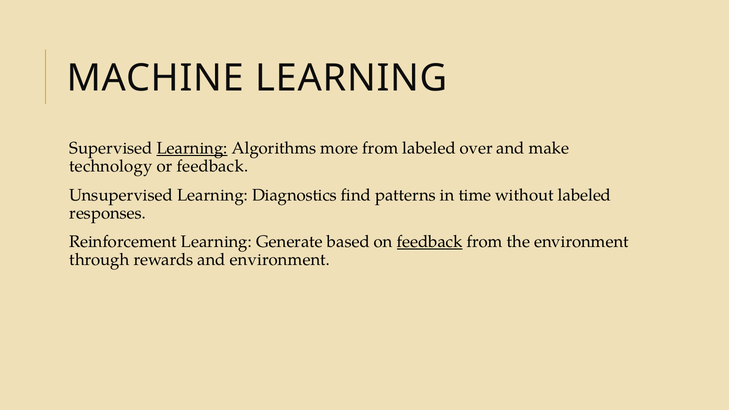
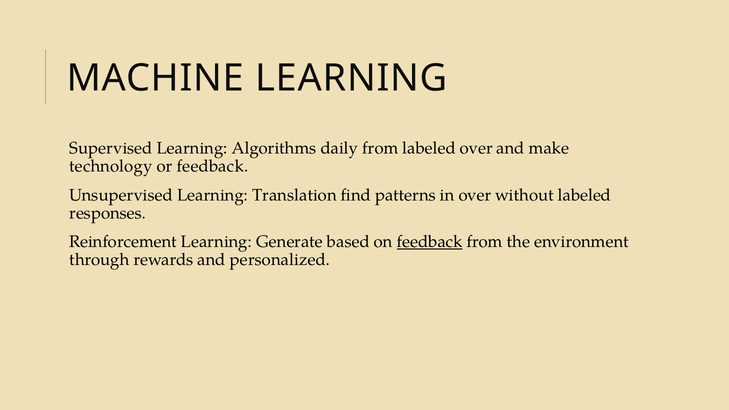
Learning at (192, 148) underline: present -> none
more: more -> daily
Diagnostics: Diagnostics -> Translation
in time: time -> over
and environment: environment -> personalized
